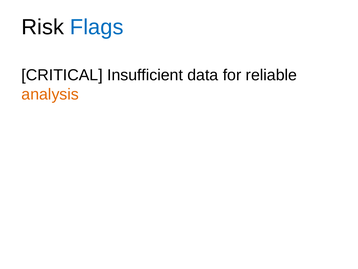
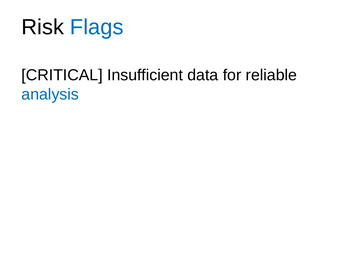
analysis colour: orange -> blue
